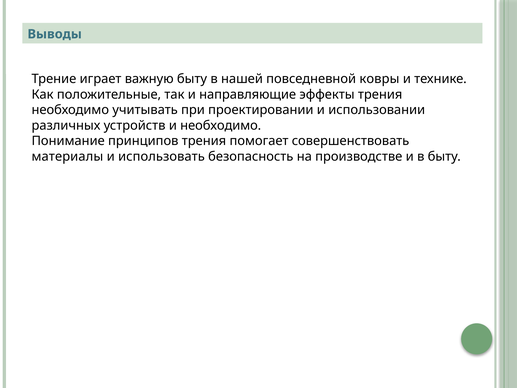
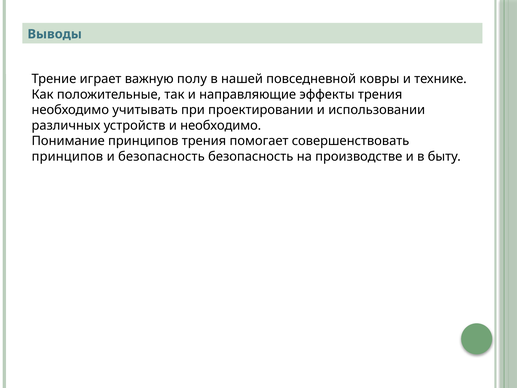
важную быту: быту -> полу
материалы at (67, 156): материалы -> принципов
и использовать: использовать -> безопасность
